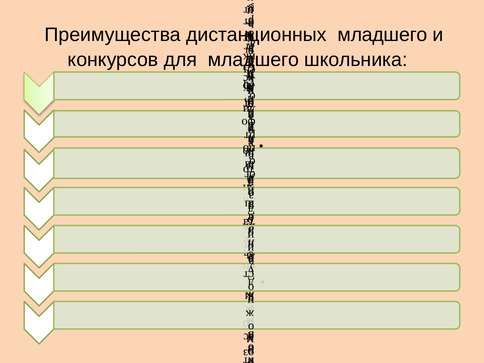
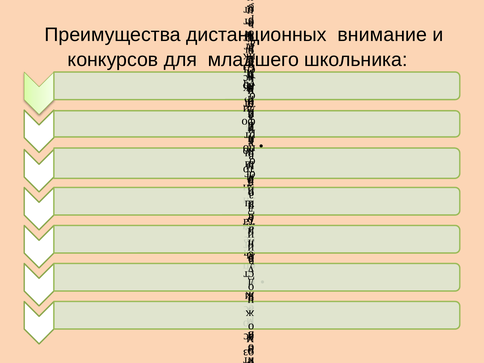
младшего at (382, 35): младшего -> внимание
